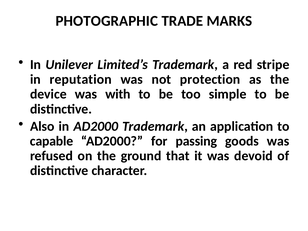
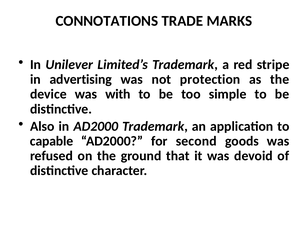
PHOTOGRAPHIC: PHOTOGRAPHIC -> CONNOTATIONS
reputation: reputation -> advertising
passing: passing -> second
